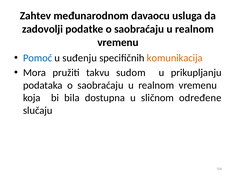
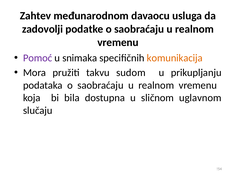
Pomoć colour: blue -> purple
suđenju: suđenju -> snimaka
određene: određene -> uglavnom
